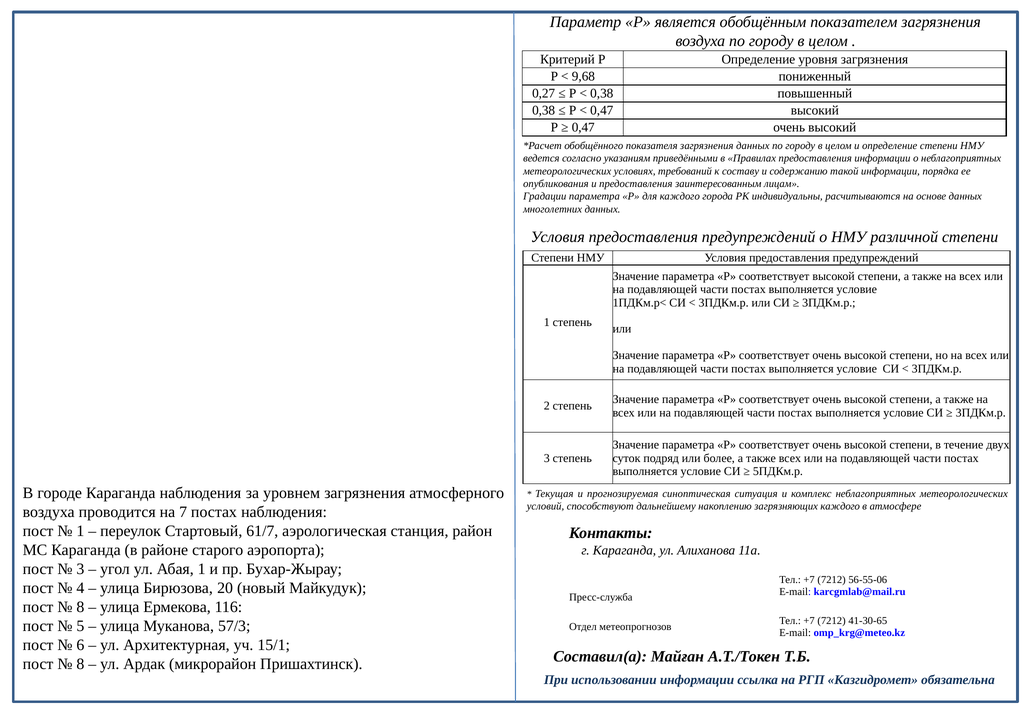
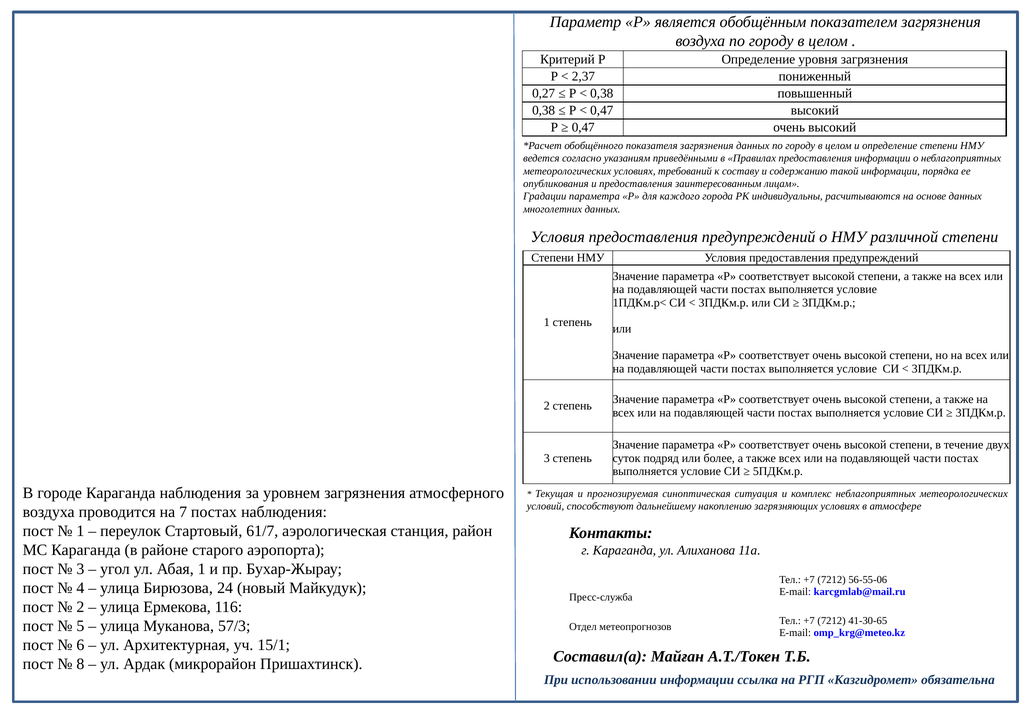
9,68: 9,68 -> 2,37
загрязняющих каждого: каждого -> условиях
20: 20 -> 24
8 at (80, 607): 8 -> 2
